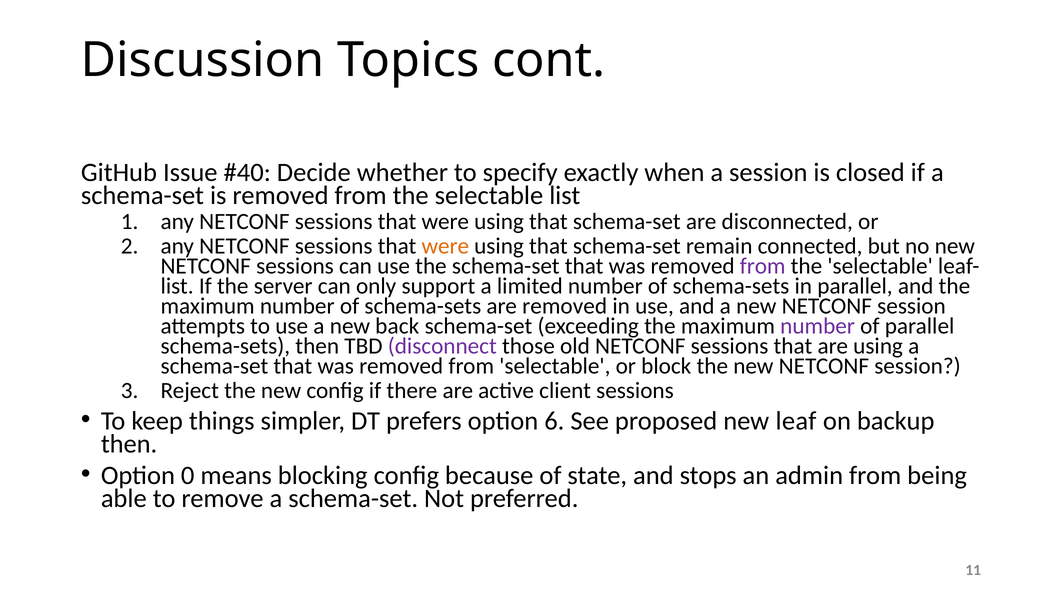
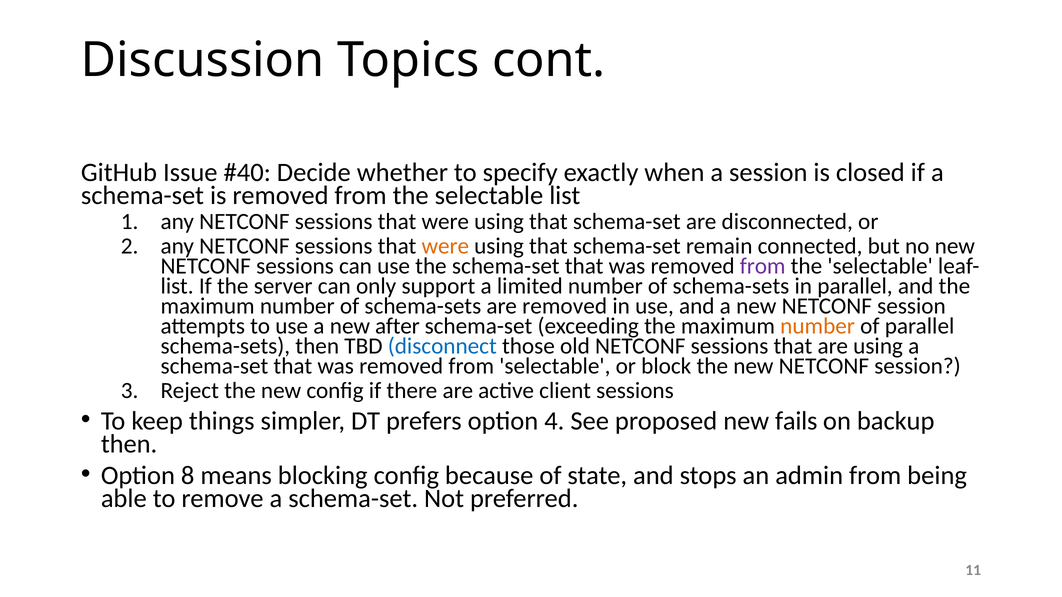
back: back -> after
number at (818, 326) colour: purple -> orange
disconnect colour: purple -> blue
6: 6 -> 4
leaf: leaf -> fails
0: 0 -> 8
